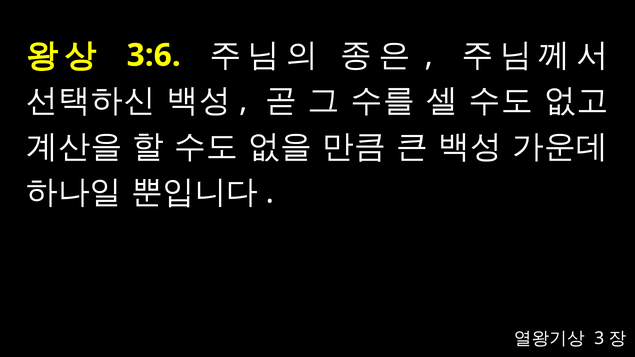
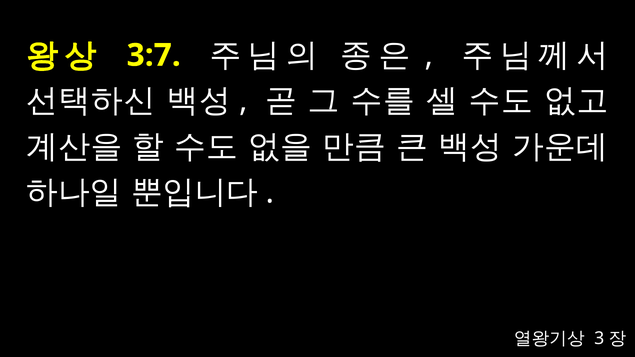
3:6: 3:6 -> 3:7
